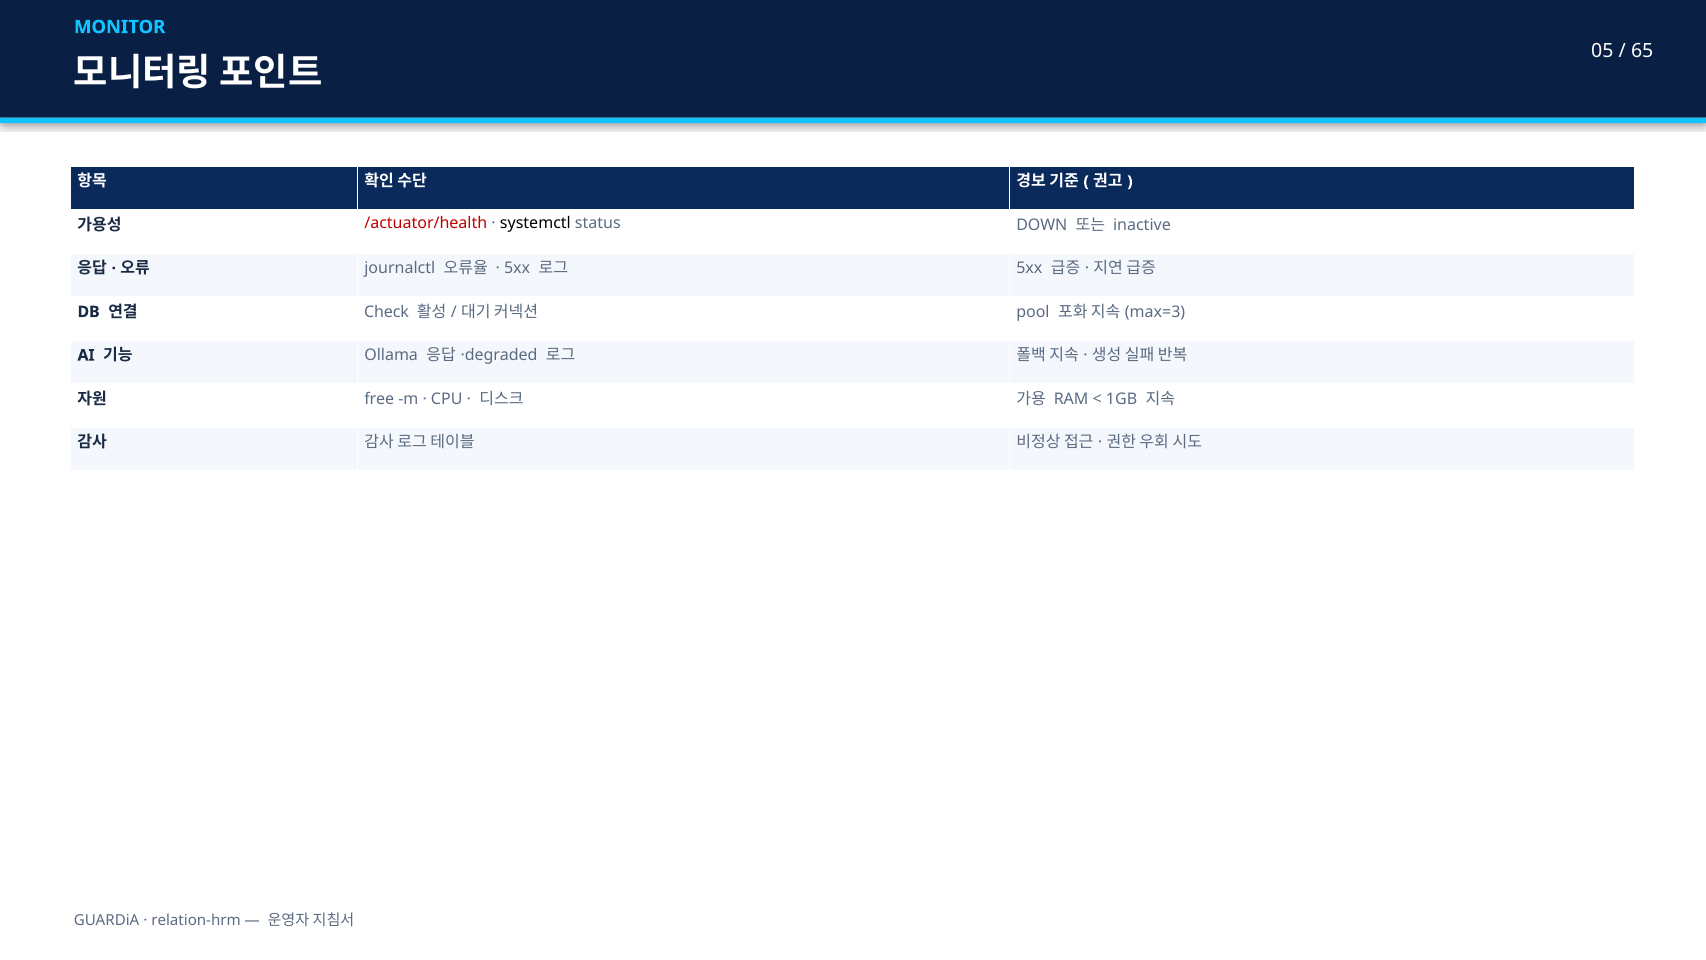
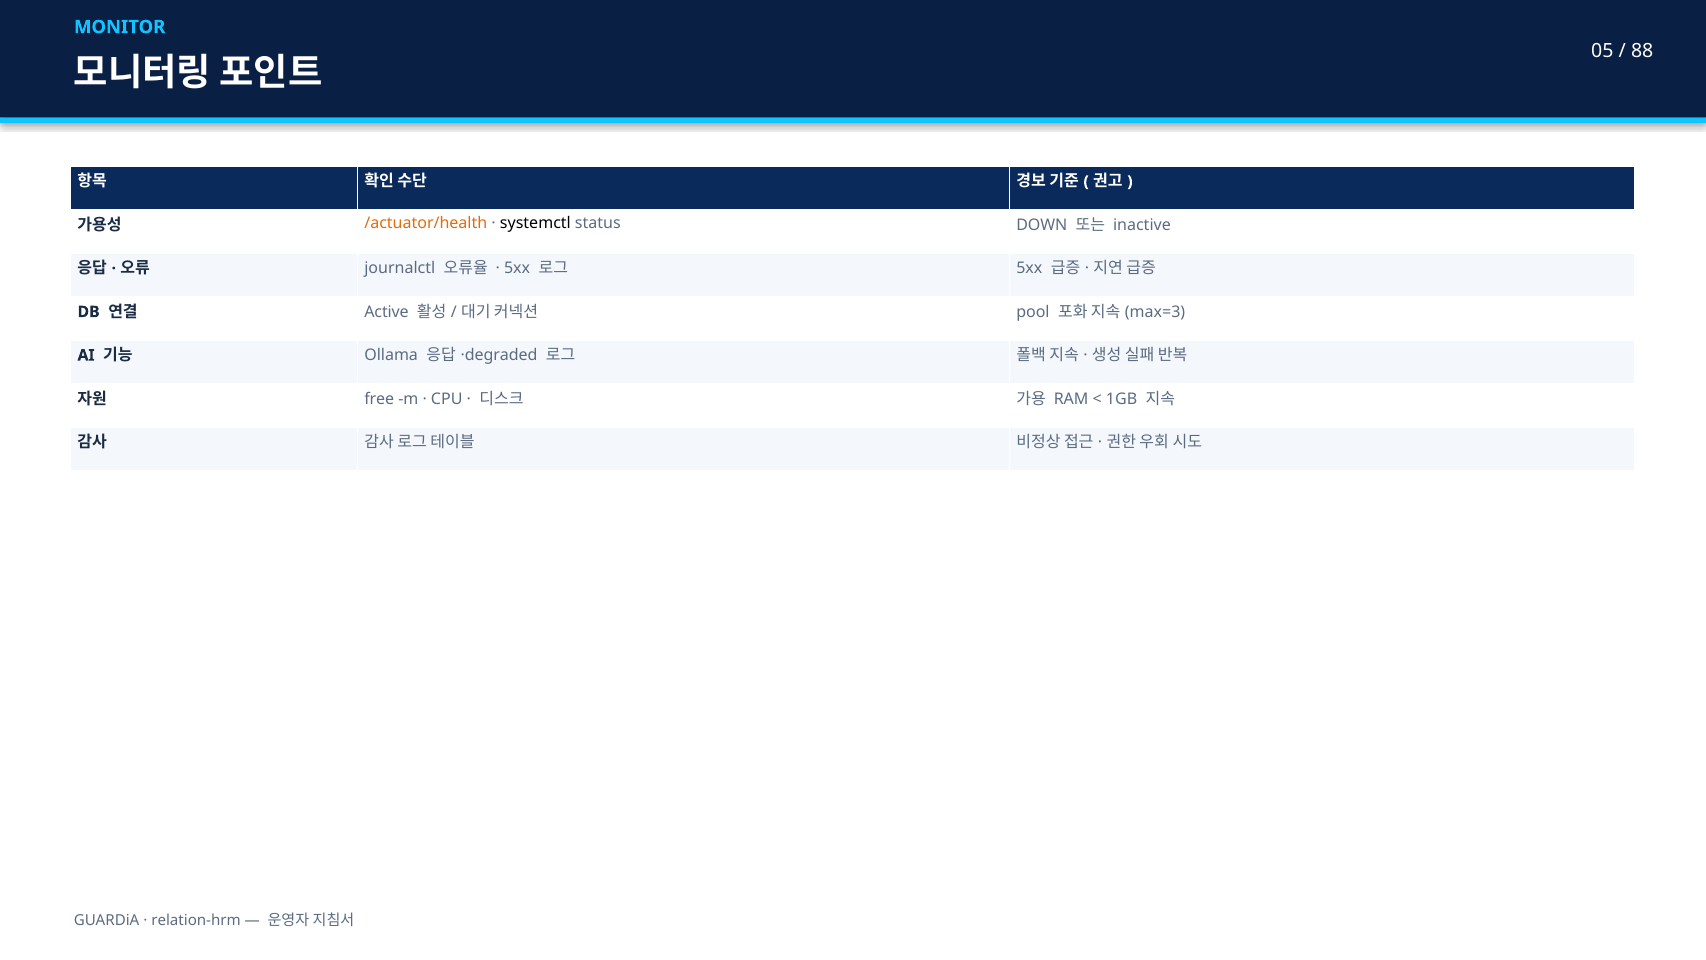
65: 65 -> 88
/actuator/health colour: red -> orange
Check: Check -> Active
